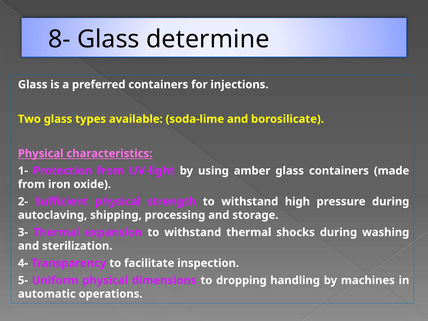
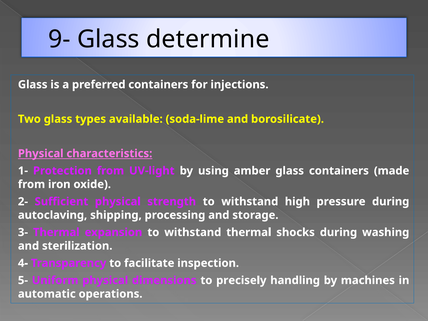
8-: 8- -> 9-
dropping: dropping -> precisely
